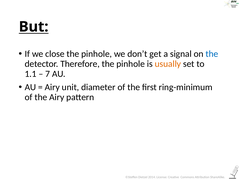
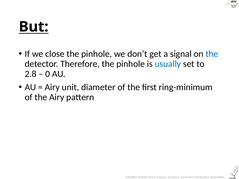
usually colour: orange -> blue
1.1: 1.1 -> 2.8
7: 7 -> 0
